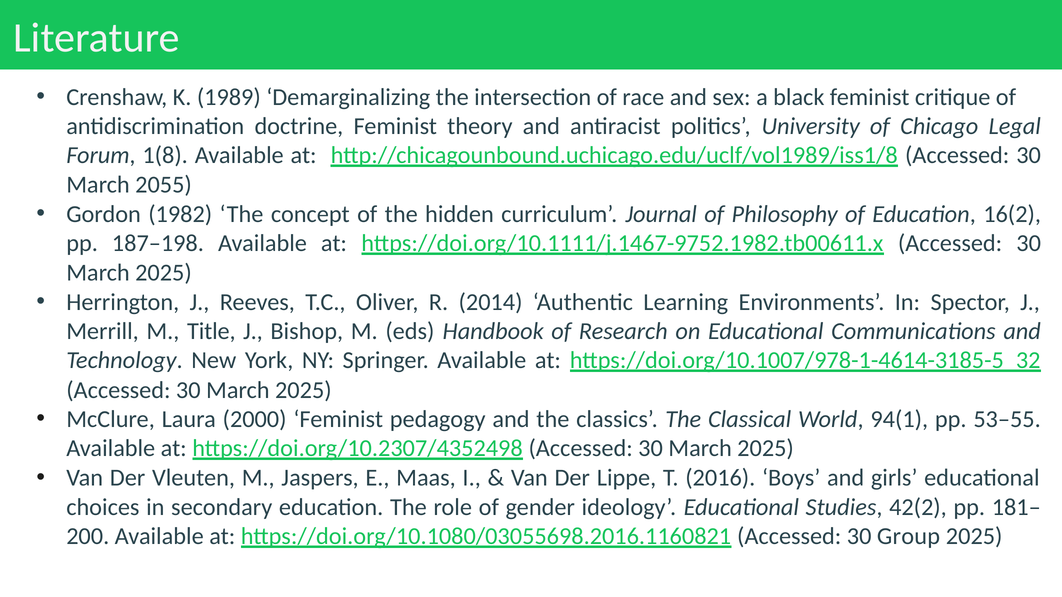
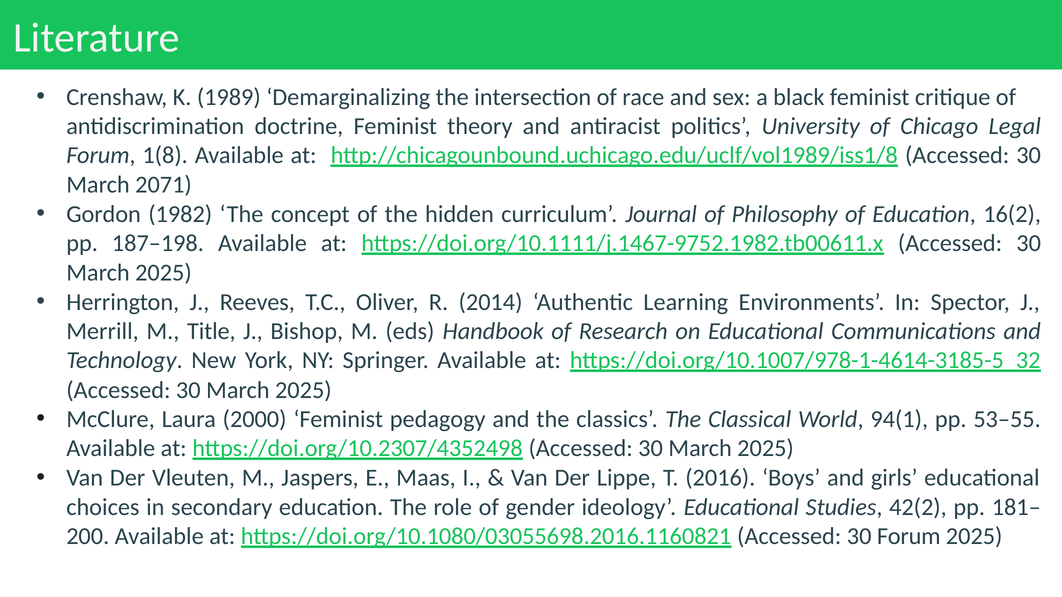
2055: 2055 -> 2071
30 Group: Group -> Forum
